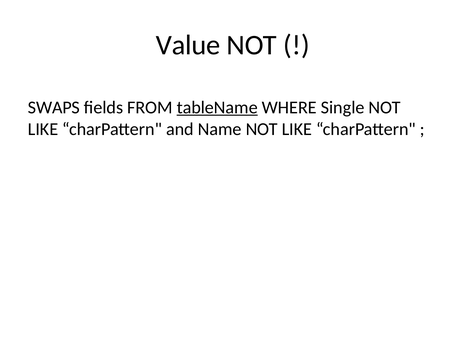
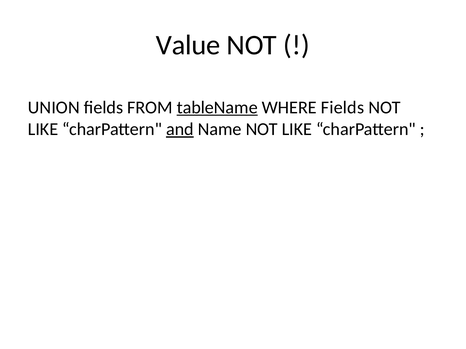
SWAPS: SWAPS -> UNION
WHERE Single: Single -> Fields
and underline: none -> present
